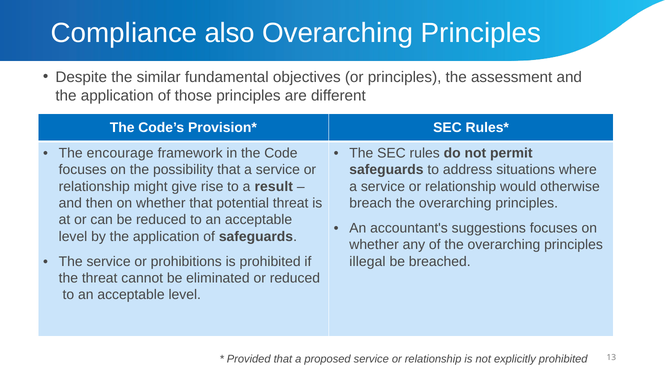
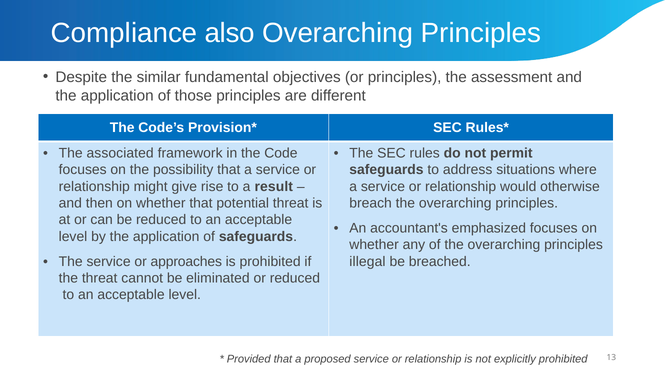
encourage: encourage -> associated
suggestions: suggestions -> emphasized
prohibitions: prohibitions -> approaches
